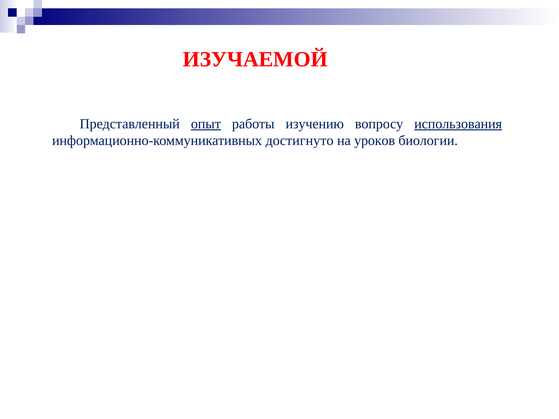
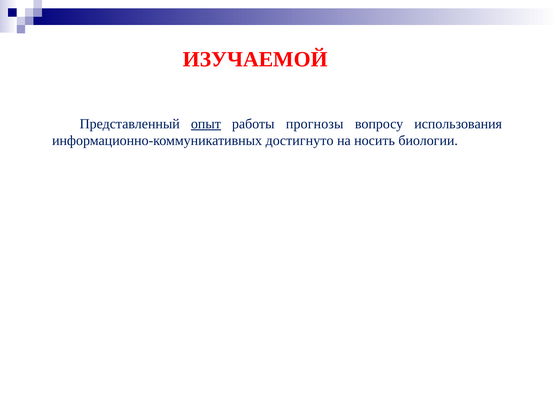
изучению: изучению -> прогнозы
использования underline: present -> none
уроков: уроков -> носить
